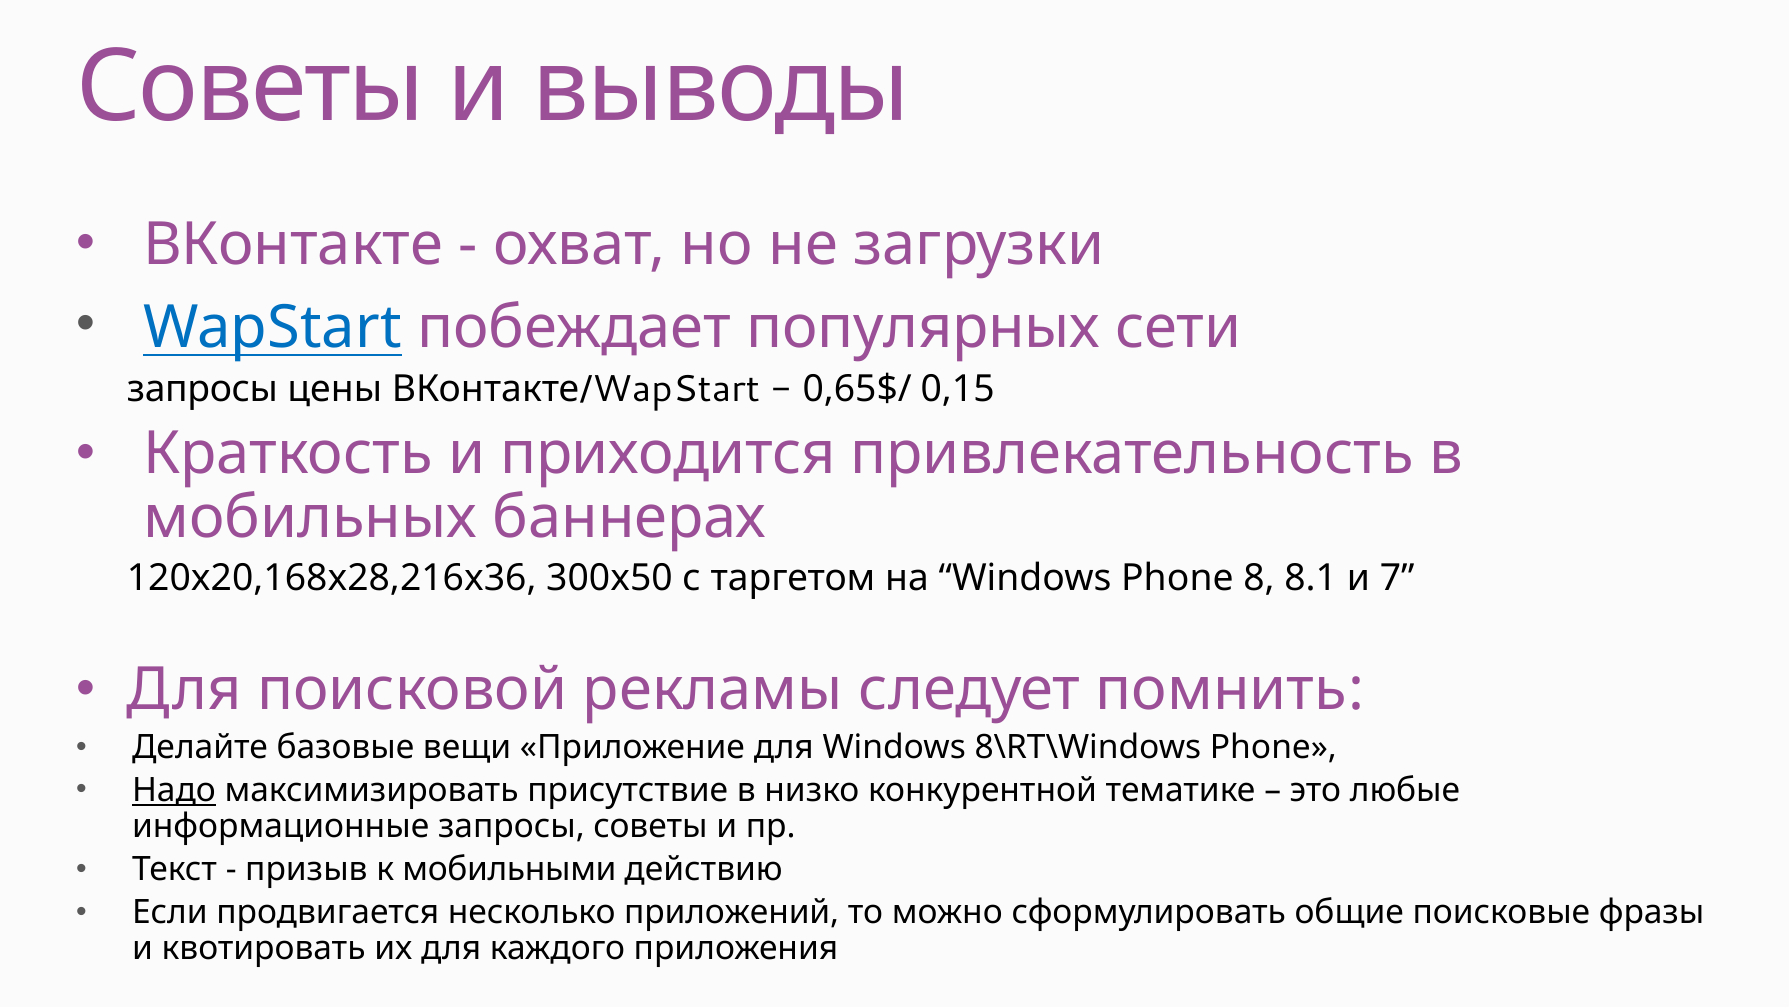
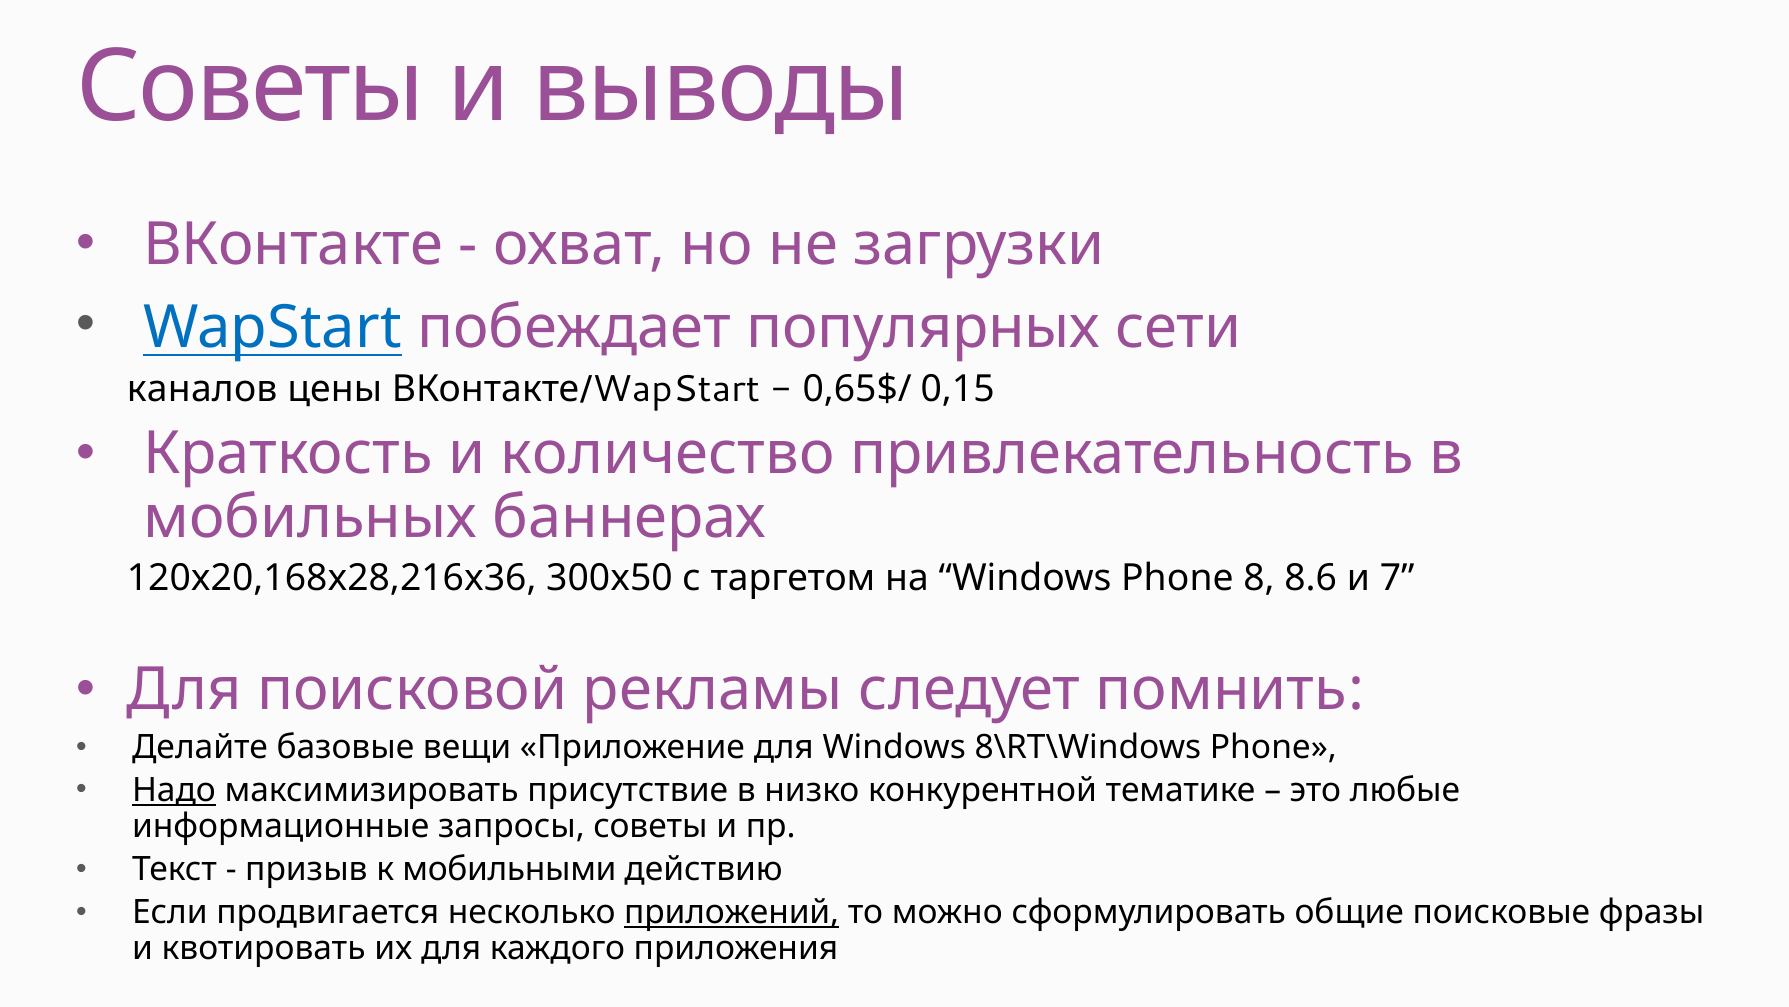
запросы at (202, 389): запросы -> каналов
приходится: приходится -> количество
8.1: 8.1 -> 8.6
приложений underline: none -> present
